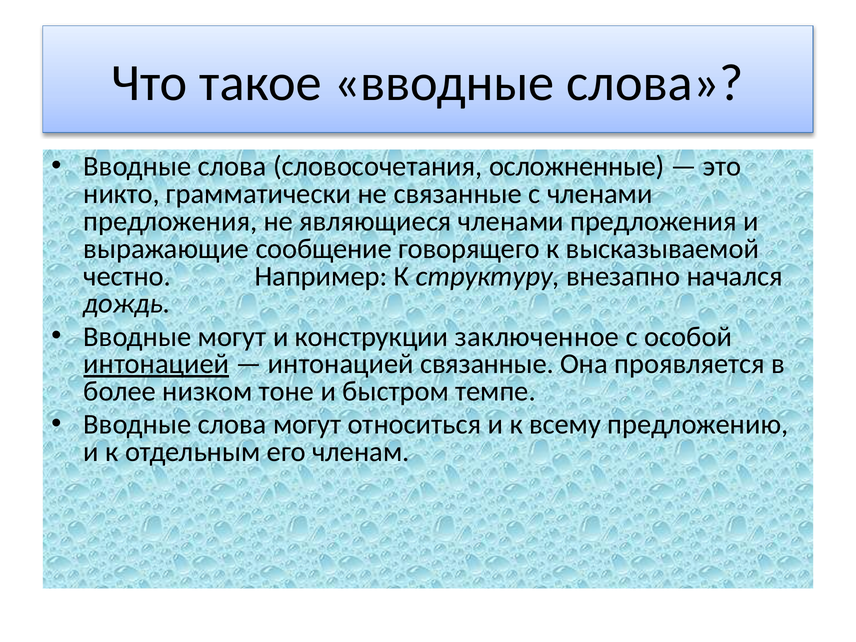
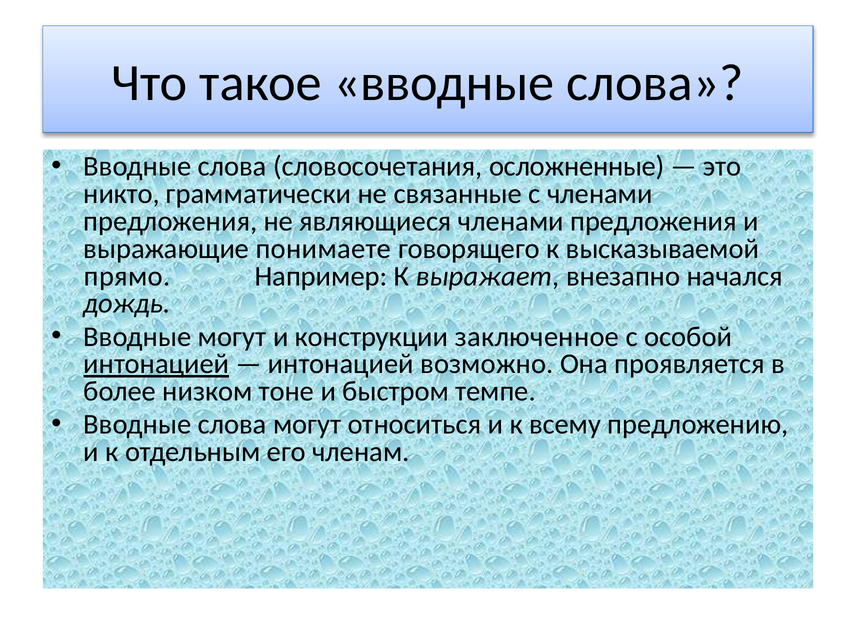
сообщение: сообщение -> понимаете
честно: честно -> прямо
структуру: структуру -> выражает
интонацией связанные: связанные -> возможно
